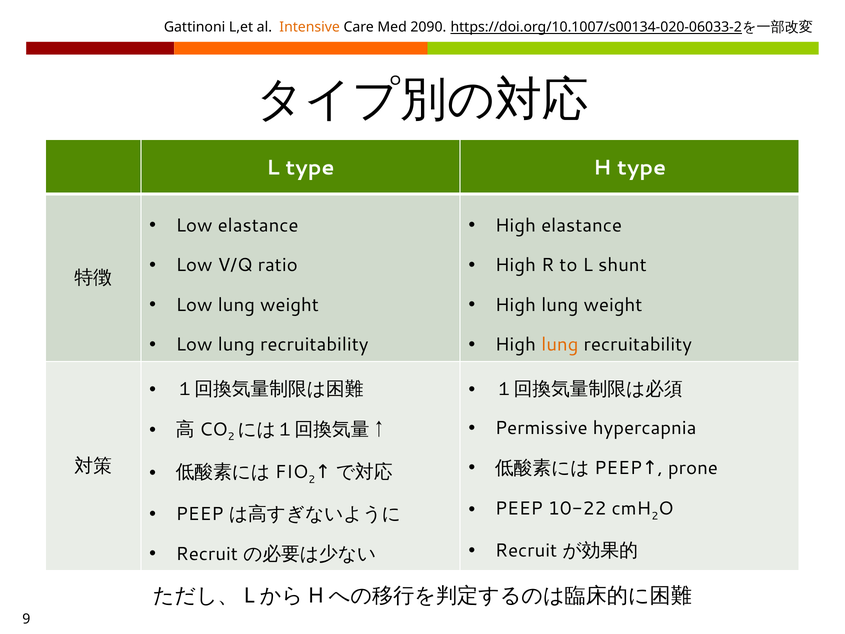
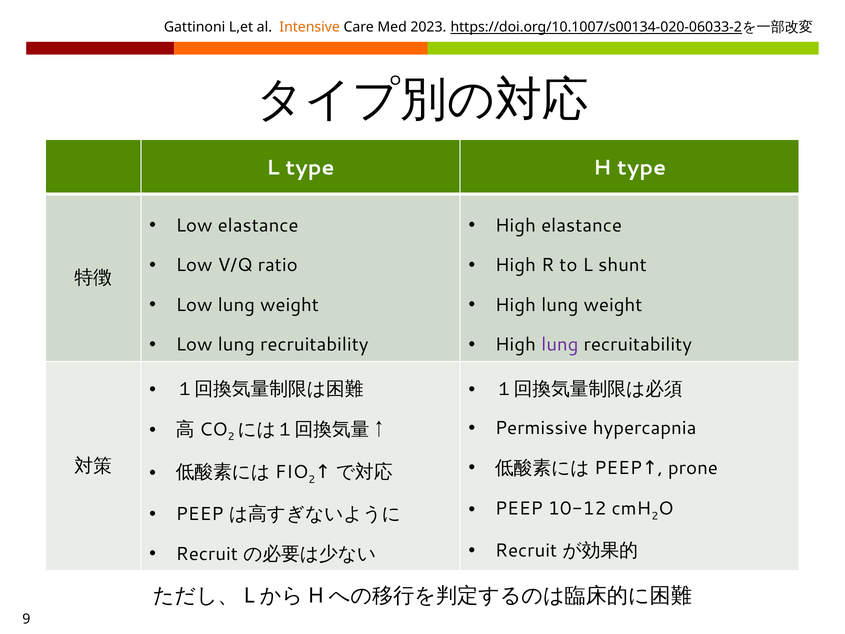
2090: 2090 -> 2023
lung at (560, 345) colour: orange -> purple
10-22: 10-22 -> 10-12
